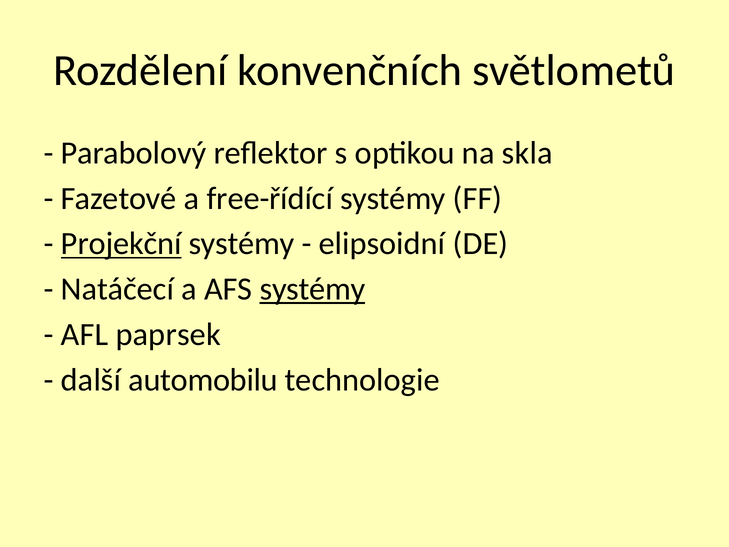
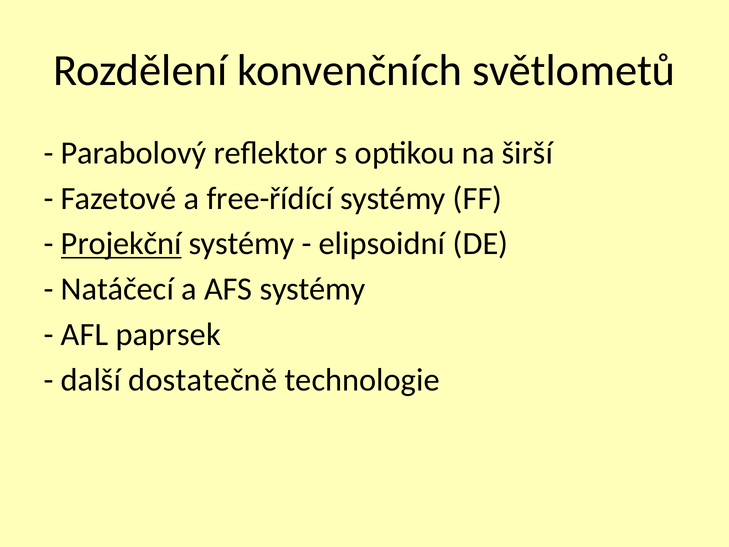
skla: skla -> širší
systémy at (313, 289) underline: present -> none
automobilu: automobilu -> dostatečně
